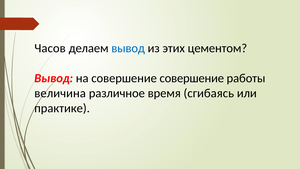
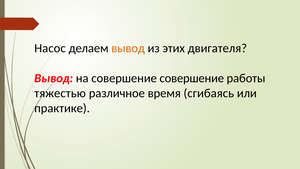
Часов: Часов -> Насос
вывод at (128, 48) colour: blue -> orange
цементом: цементом -> двигателя
величина: величина -> тяжестью
